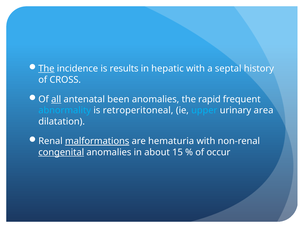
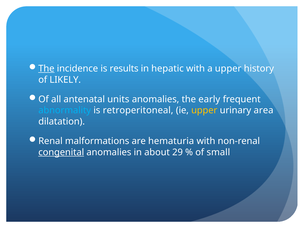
a septal: septal -> upper
CROSS: CROSS -> LIKELY
all underline: present -> none
been: been -> units
rapid: rapid -> early
upper at (204, 110) colour: light blue -> yellow
malformations underline: present -> none
15: 15 -> 29
occur: occur -> small
